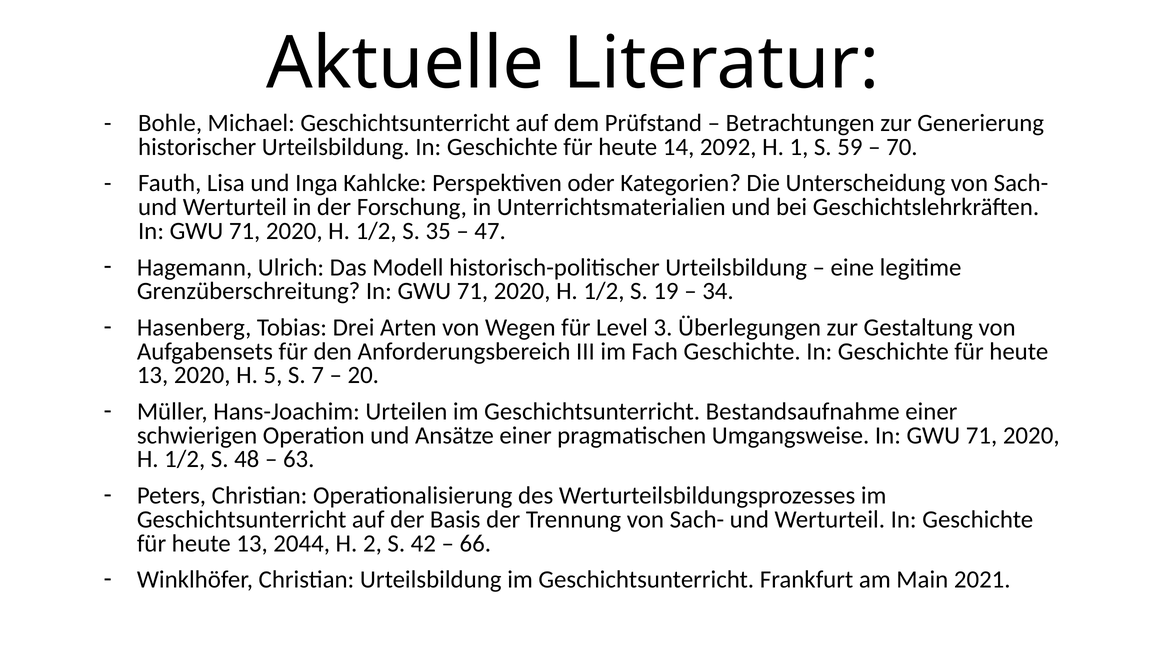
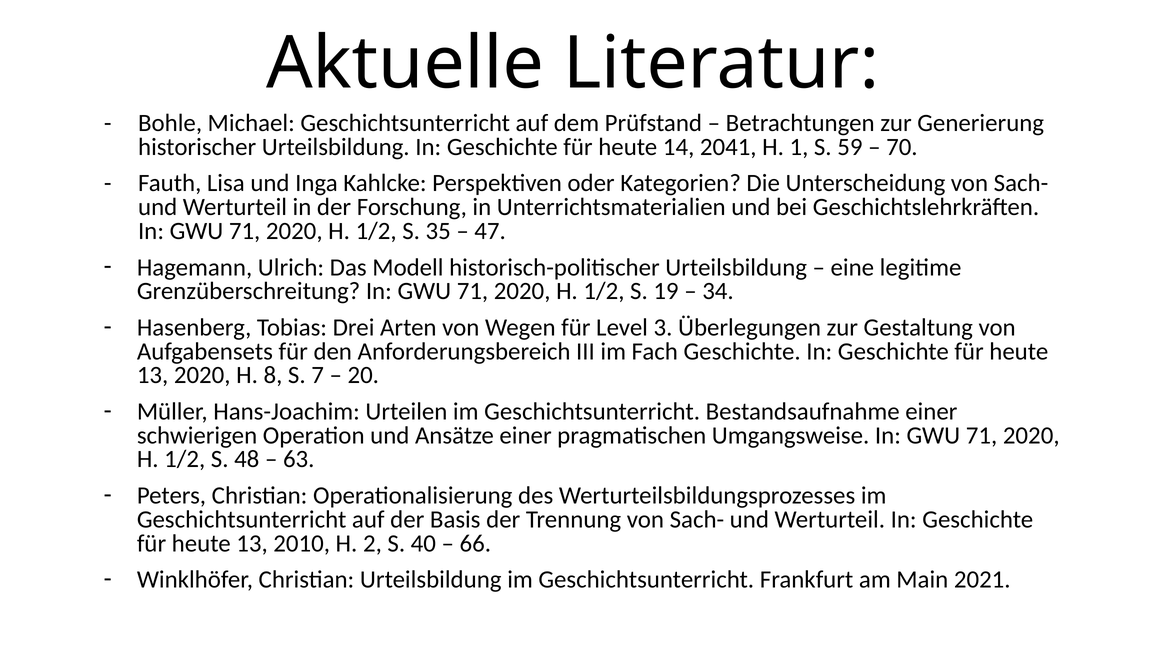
2092: 2092 -> 2041
5: 5 -> 8
2044: 2044 -> 2010
42: 42 -> 40
